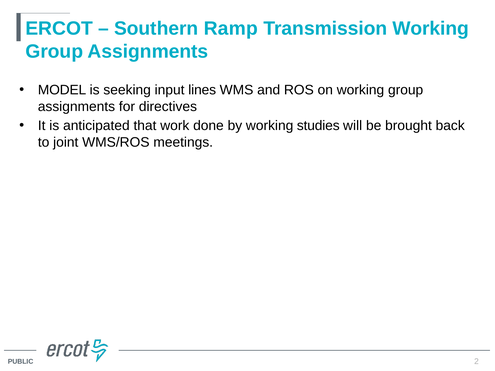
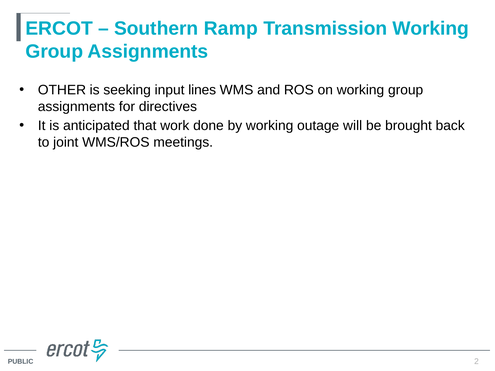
MODEL: MODEL -> OTHER
studies: studies -> outage
